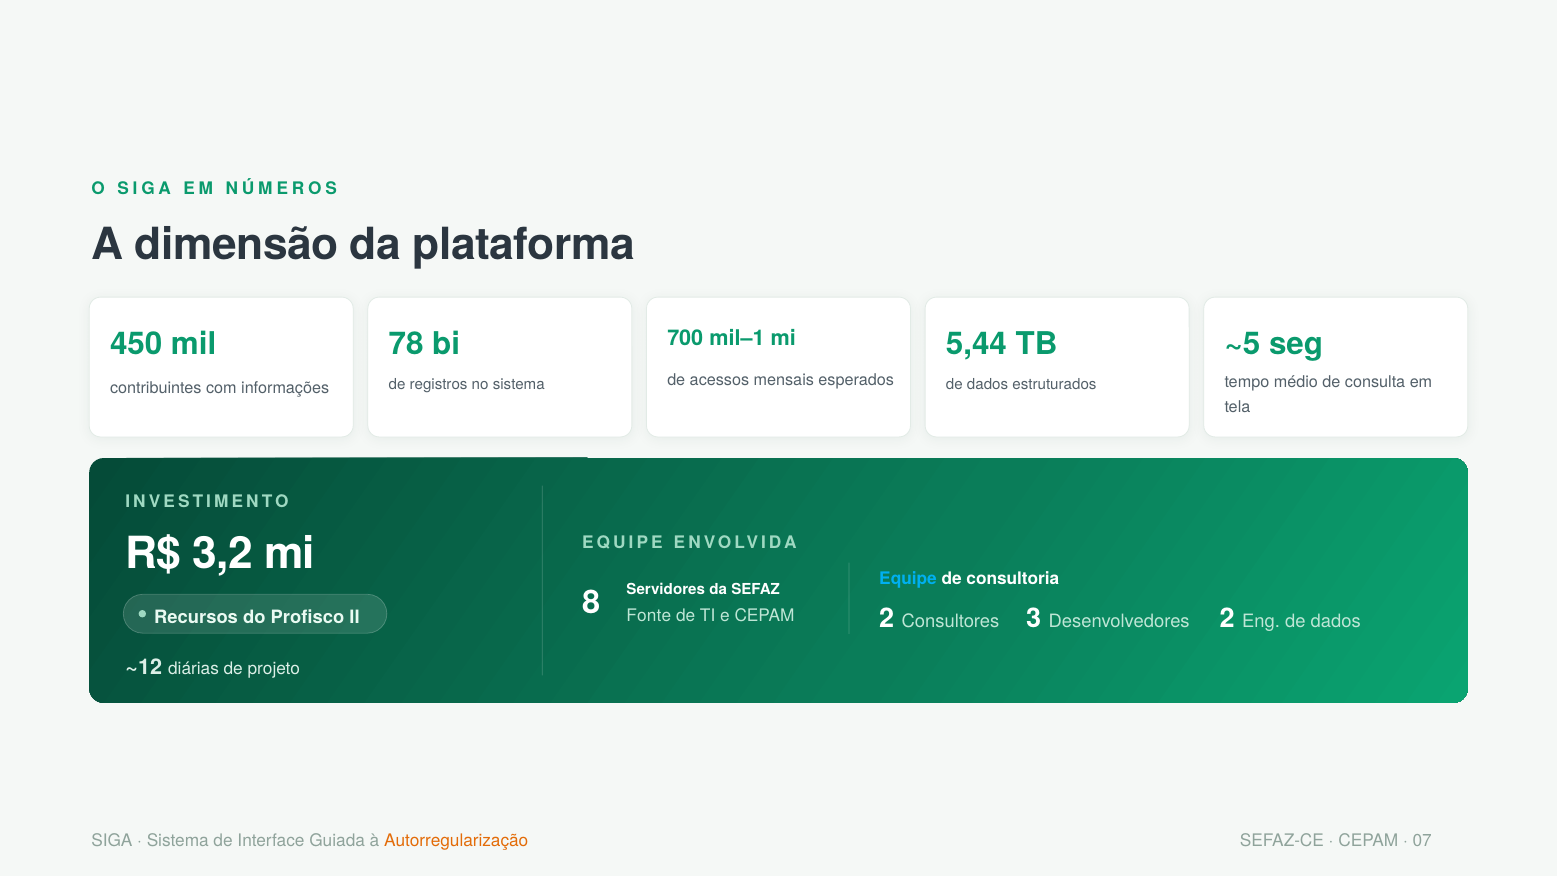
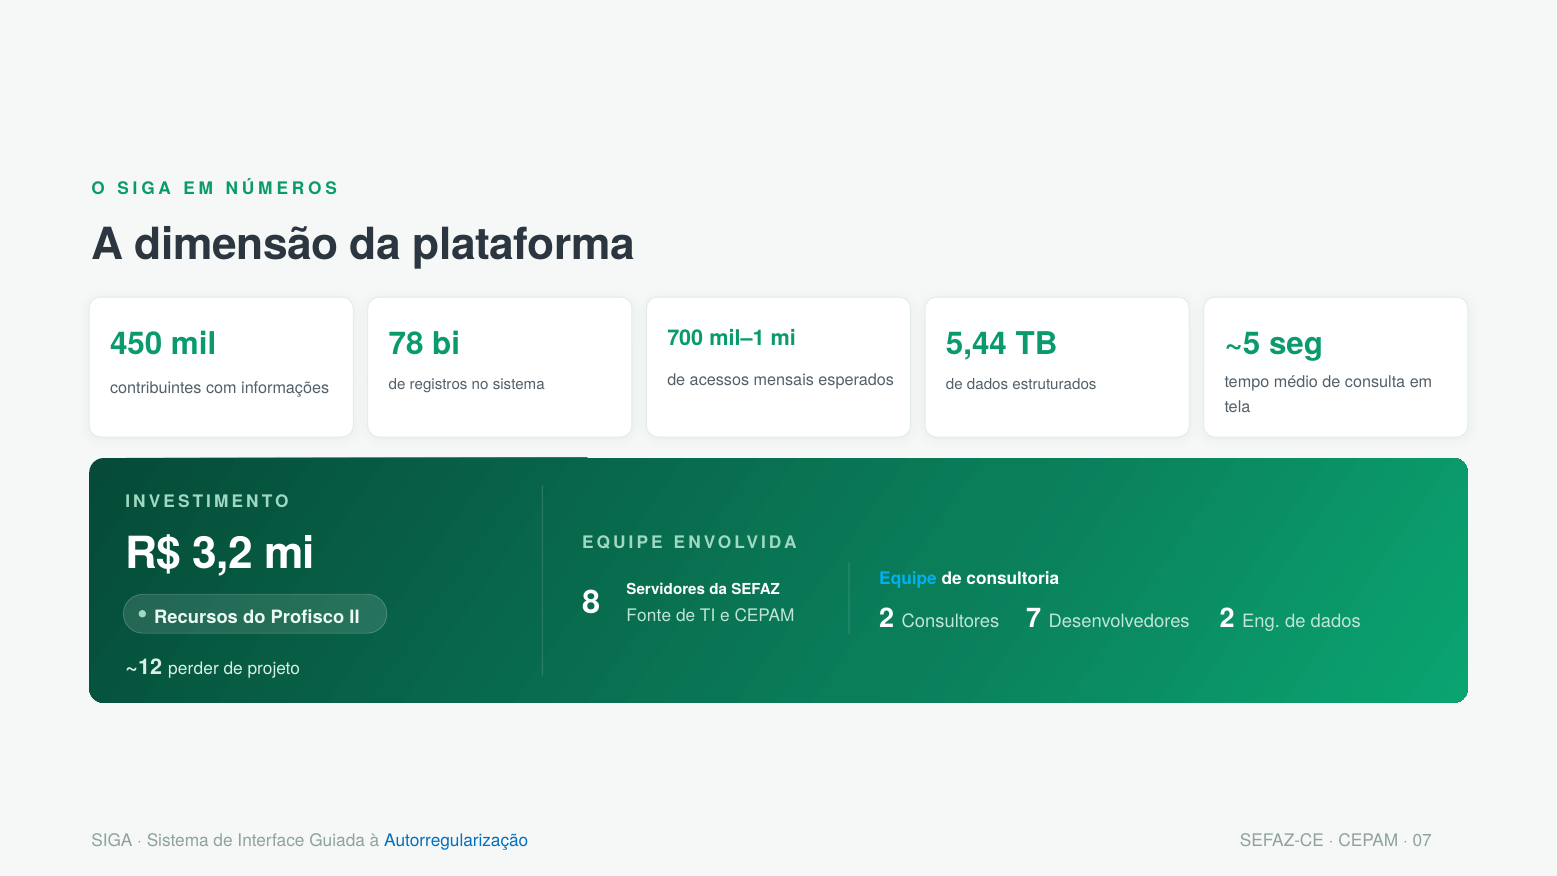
3: 3 -> 7
diárias: diárias -> perder
Autorregularização colour: orange -> blue
